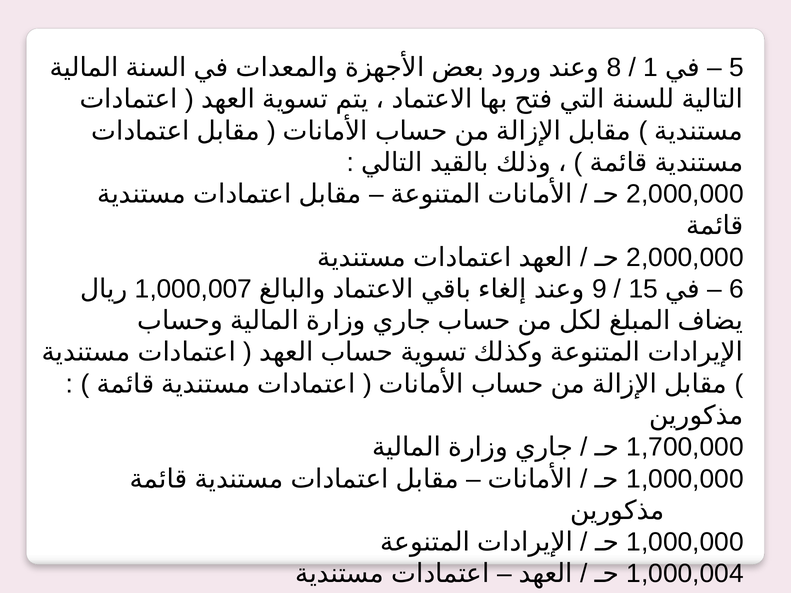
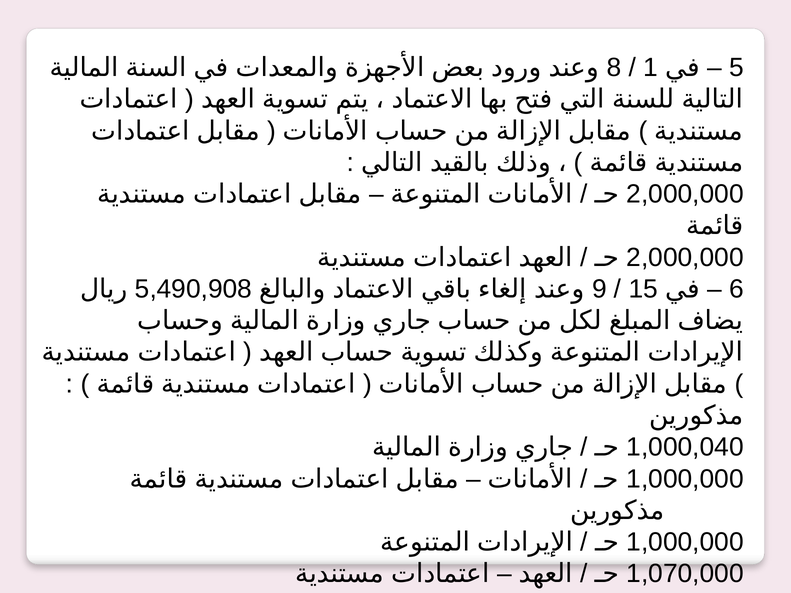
1,000,007: 1,000,007 -> 5,490,908
1,700,000: 1,700,000 -> 1,000,040
1,000,004: 1,000,004 -> 1,070,000
